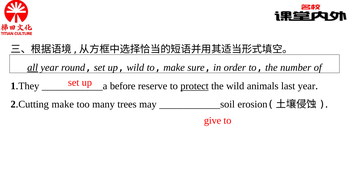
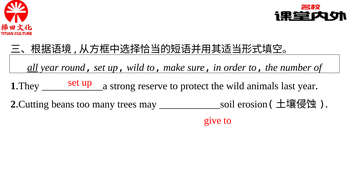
before: before -> strong
protect underline: present -> none
make at (63, 105): make -> beans
